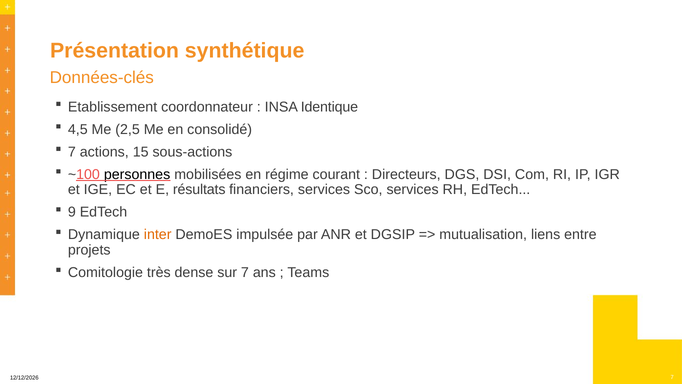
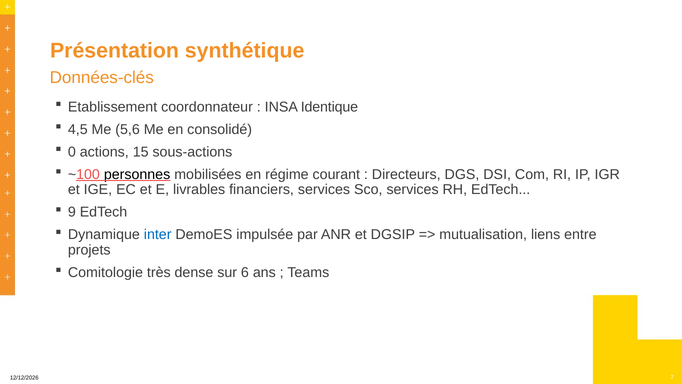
2,5: 2,5 -> 5,6
7 at (72, 152): 7 -> 0
résultats: résultats -> livrables
inter colour: orange -> blue
sur 7: 7 -> 6
